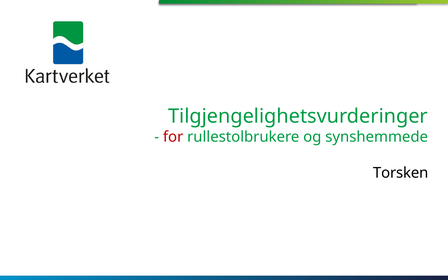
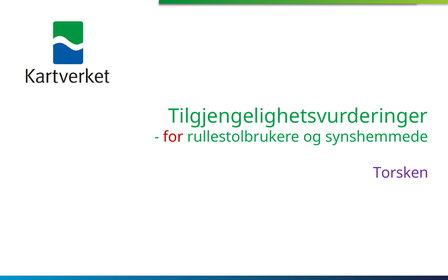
Torsken colour: black -> purple
